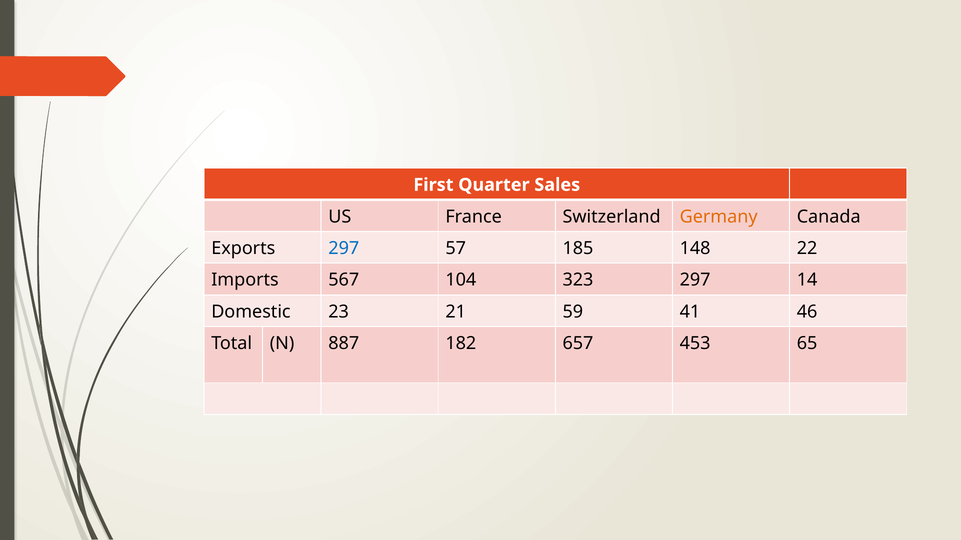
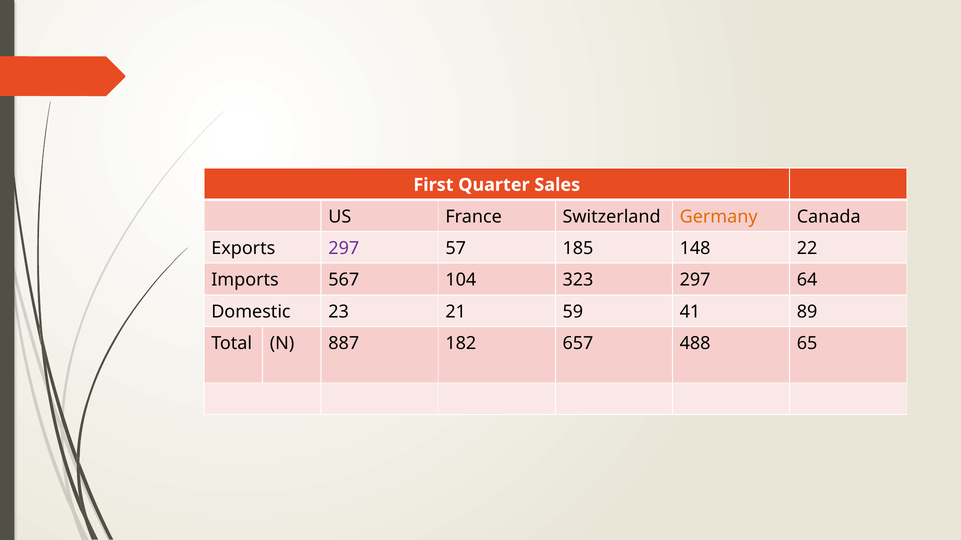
297 at (344, 249) colour: blue -> purple
14: 14 -> 64
46: 46 -> 89
453: 453 -> 488
